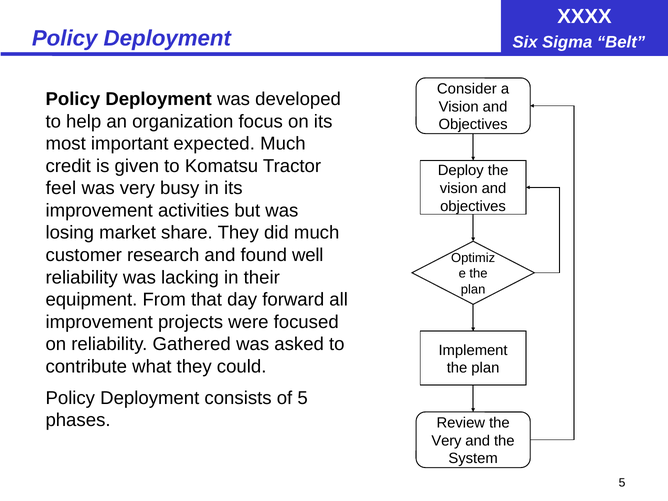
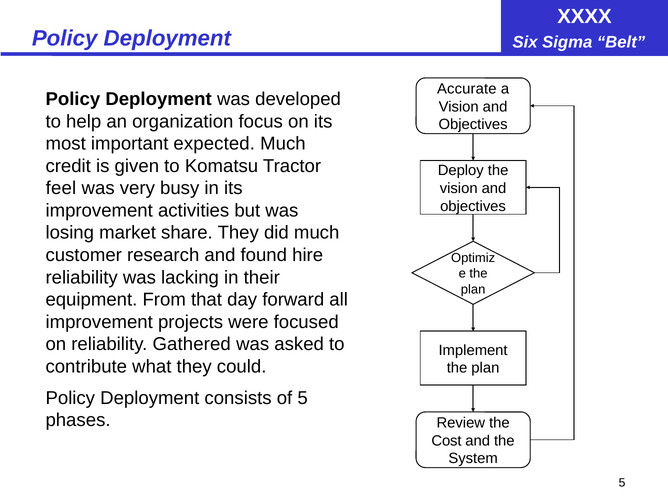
Consider: Consider -> Accurate
well: well -> hire
Very at (446, 441): Very -> Cost
